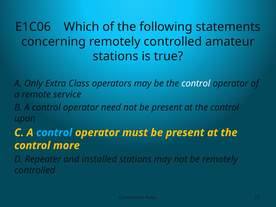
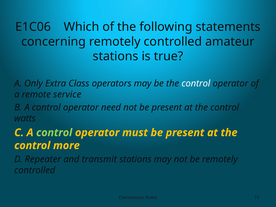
upon: upon -> watts
control at (54, 133) colour: light blue -> light green
installed: installed -> transmit
